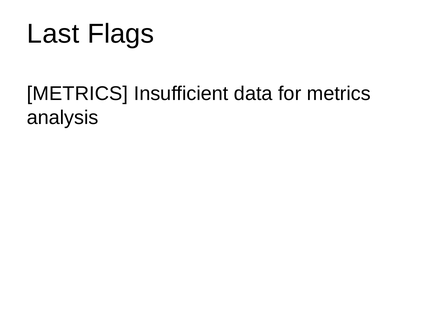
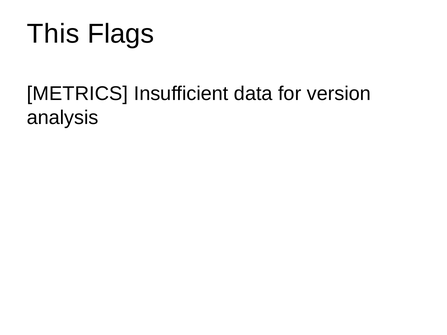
Last: Last -> This
for metrics: metrics -> version
